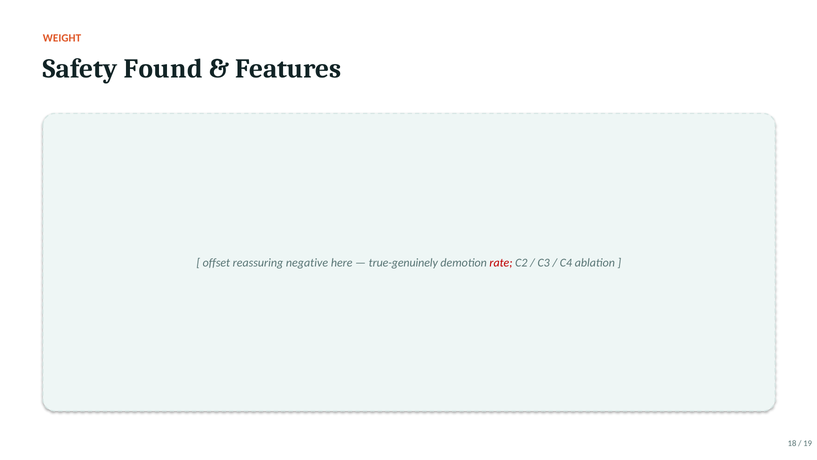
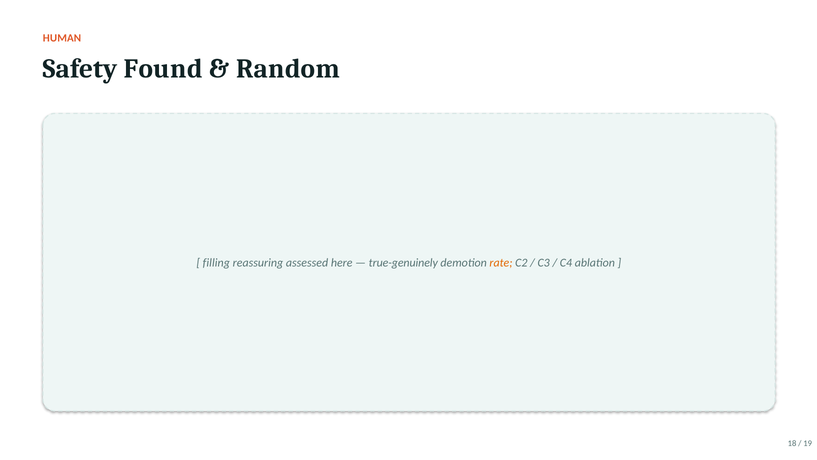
WEIGHT: WEIGHT -> HUMAN
Features: Features -> Random
offset: offset -> filling
negative: negative -> assessed
rate colour: red -> orange
